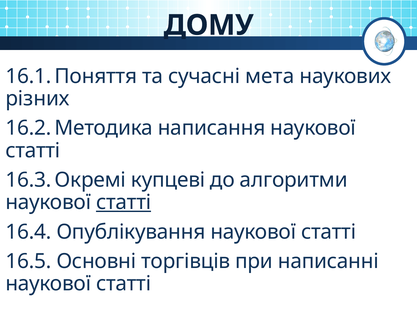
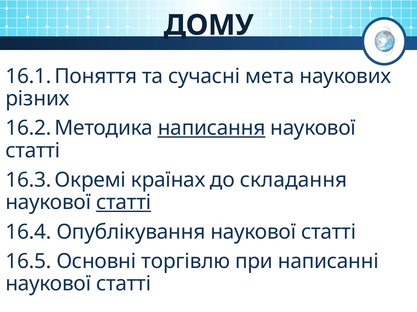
написання underline: none -> present
купцеві: купцеві -> країнах
алгоритми: алгоритми -> складання
торгівців: торгівців -> торгівлю
